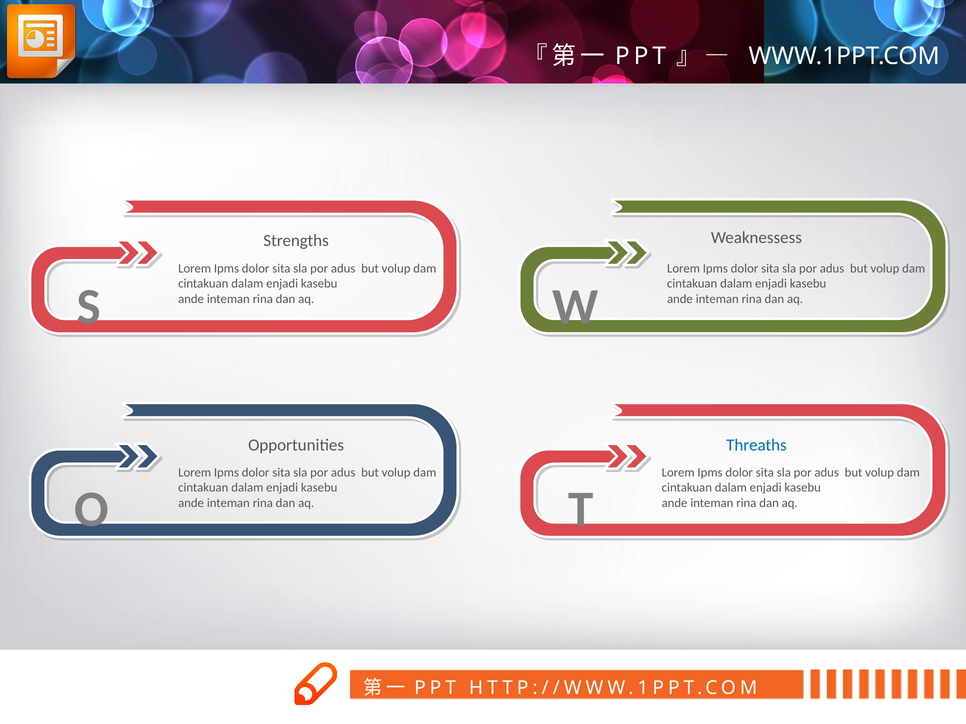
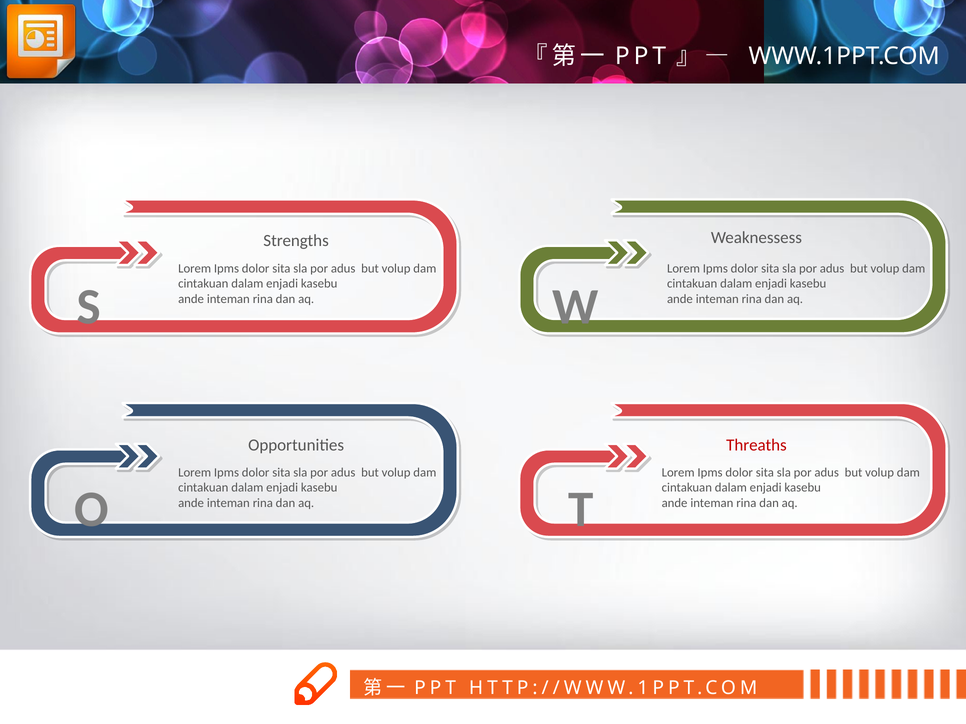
Threaths colour: blue -> red
